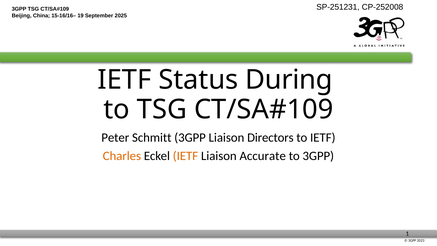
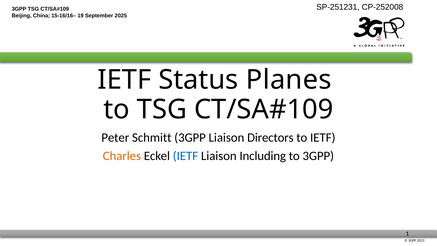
During: During -> Planes
IETF at (185, 156) colour: orange -> blue
Accurate: Accurate -> Including
